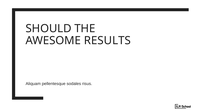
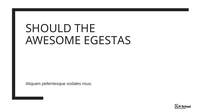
RESULTS: RESULTS -> EGESTAS
